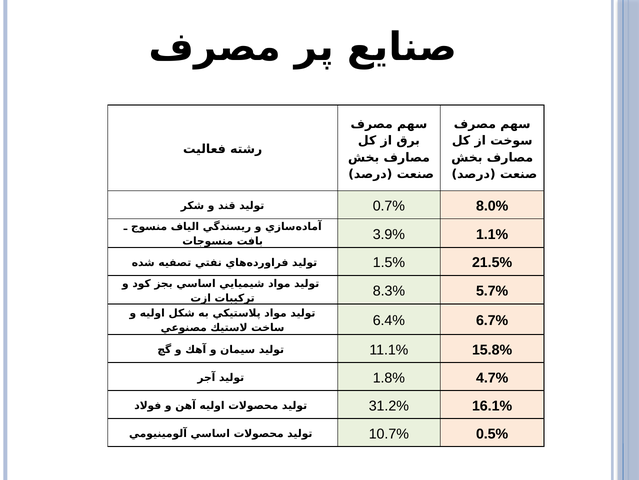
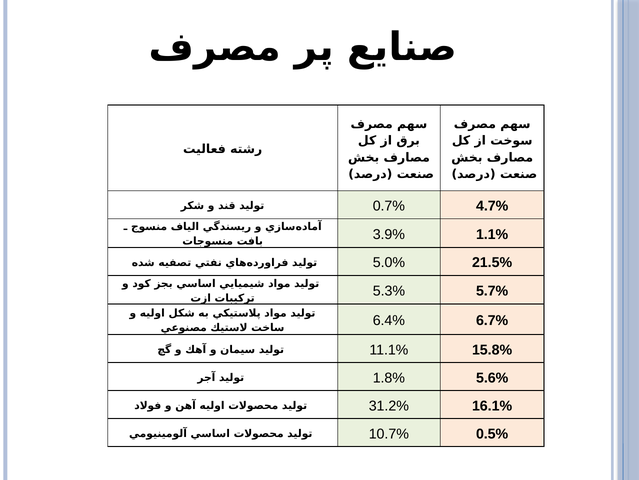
8.0%: 8.0% -> 4.7%
1.5%: 1.5% -> 5.0%
8.3%: 8.3% -> 5.3%
4.7%: 4.7% -> 5.6%
